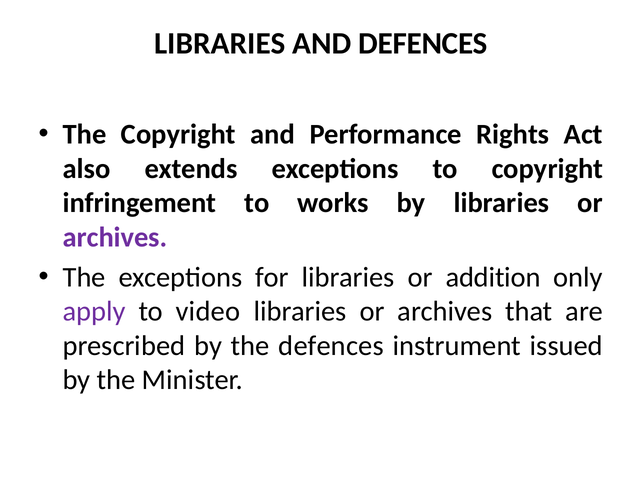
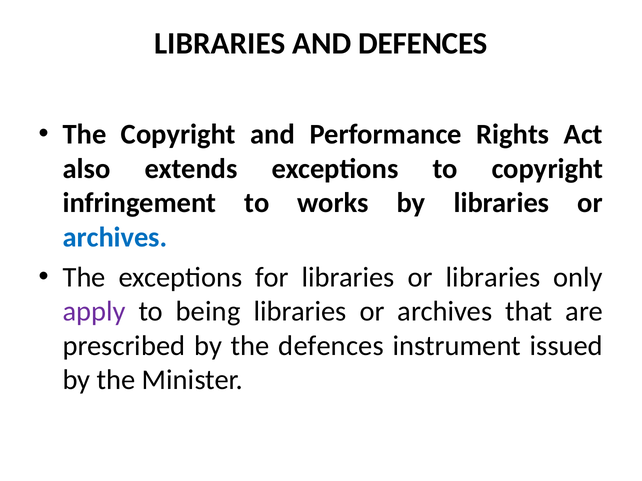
archives at (115, 238) colour: purple -> blue
or addition: addition -> libraries
video: video -> being
